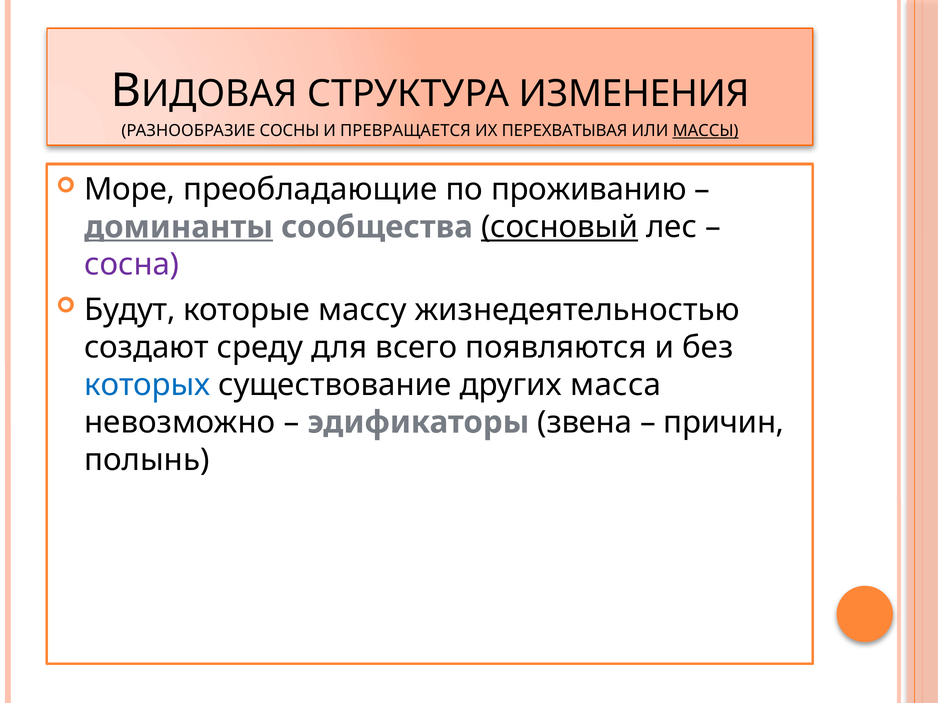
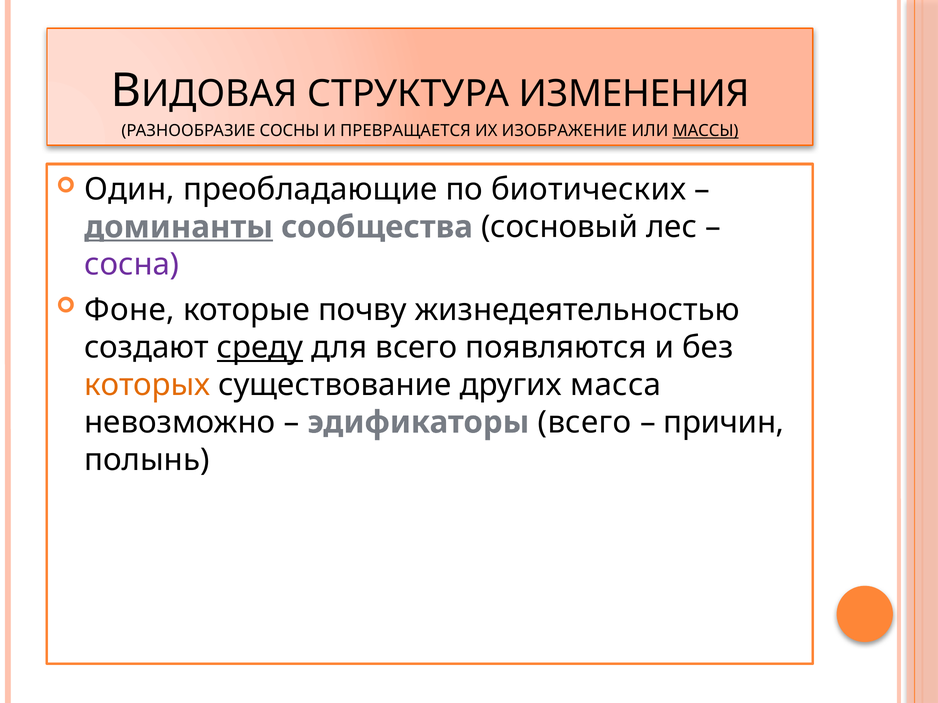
ПЕРЕХВАТЫВАЯ: ПЕРЕХВАТЫВАЯ -> ИЗОБРАЖЕНИЕ
Море: Море -> Один
проживанию: проживанию -> биотических
сосновый underline: present -> none
Будут: Будут -> Фоне
массу: массу -> почву
среду underline: none -> present
которых colour: blue -> orange
эдификаторы звена: звена -> всего
